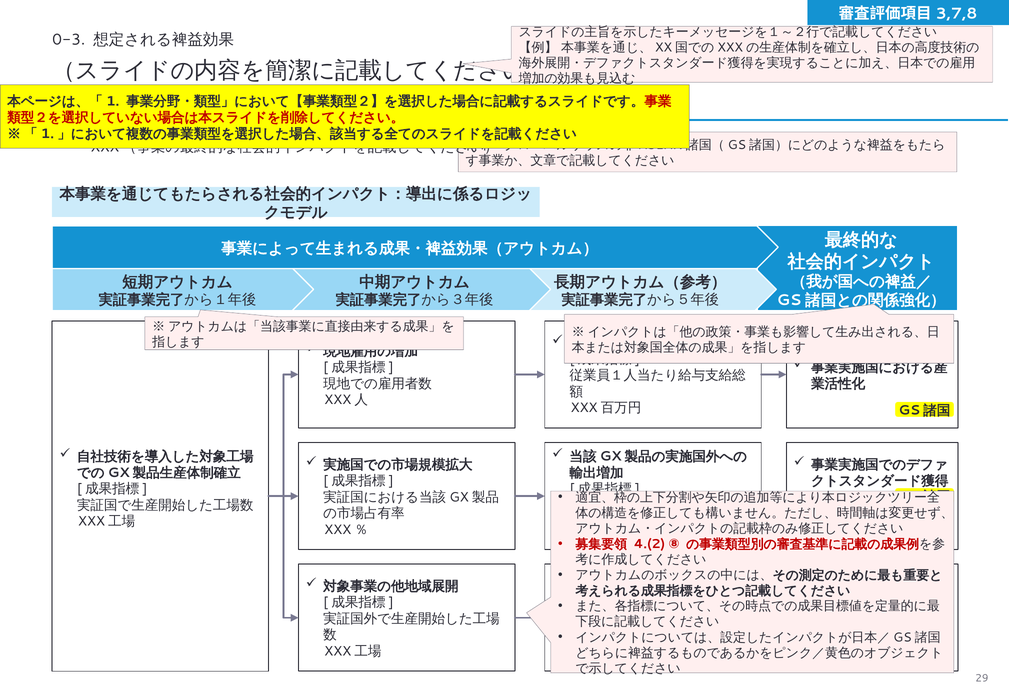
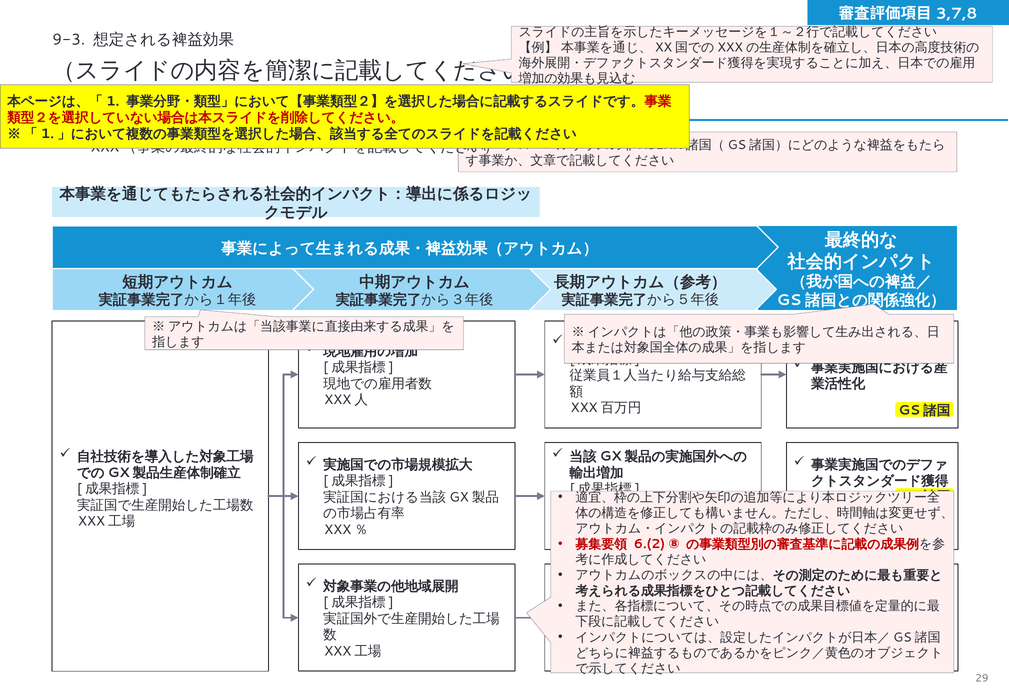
0-3: 0-3 -> 9-3
4.(2: 4.(2 -> 6.(2
